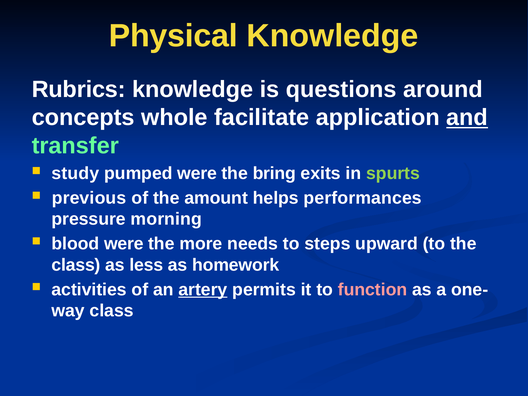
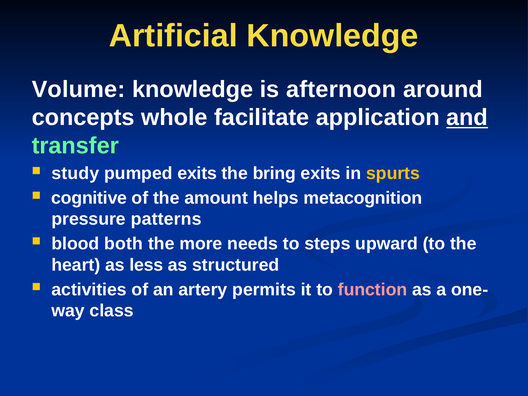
Physical: Physical -> Artificial
Rubrics: Rubrics -> Volume
questions: questions -> afternoon
pumped were: were -> exits
spurts colour: light green -> yellow
previous: previous -> cognitive
performances: performances -> metacognition
morning: morning -> patterns
blood were: were -> both
class at (76, 265): class -> heart
homework: homework -> structured
artery underline: present -> none
